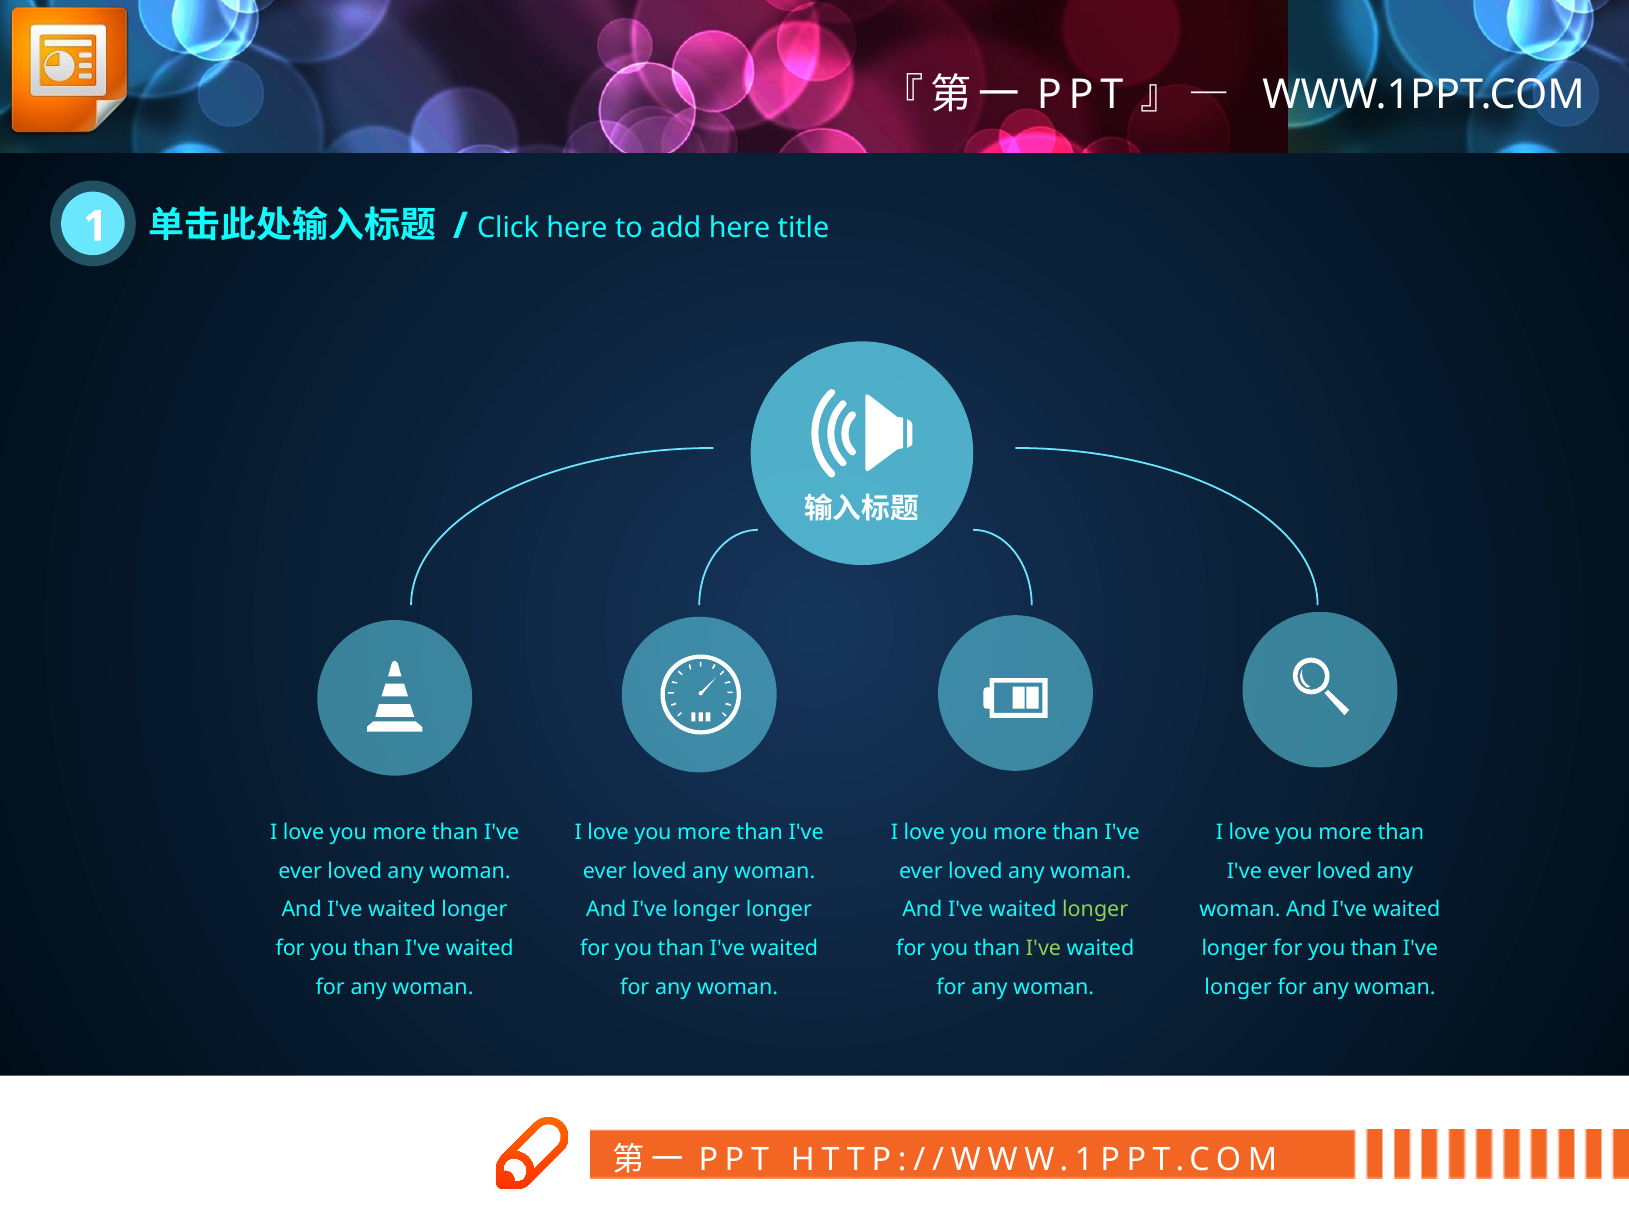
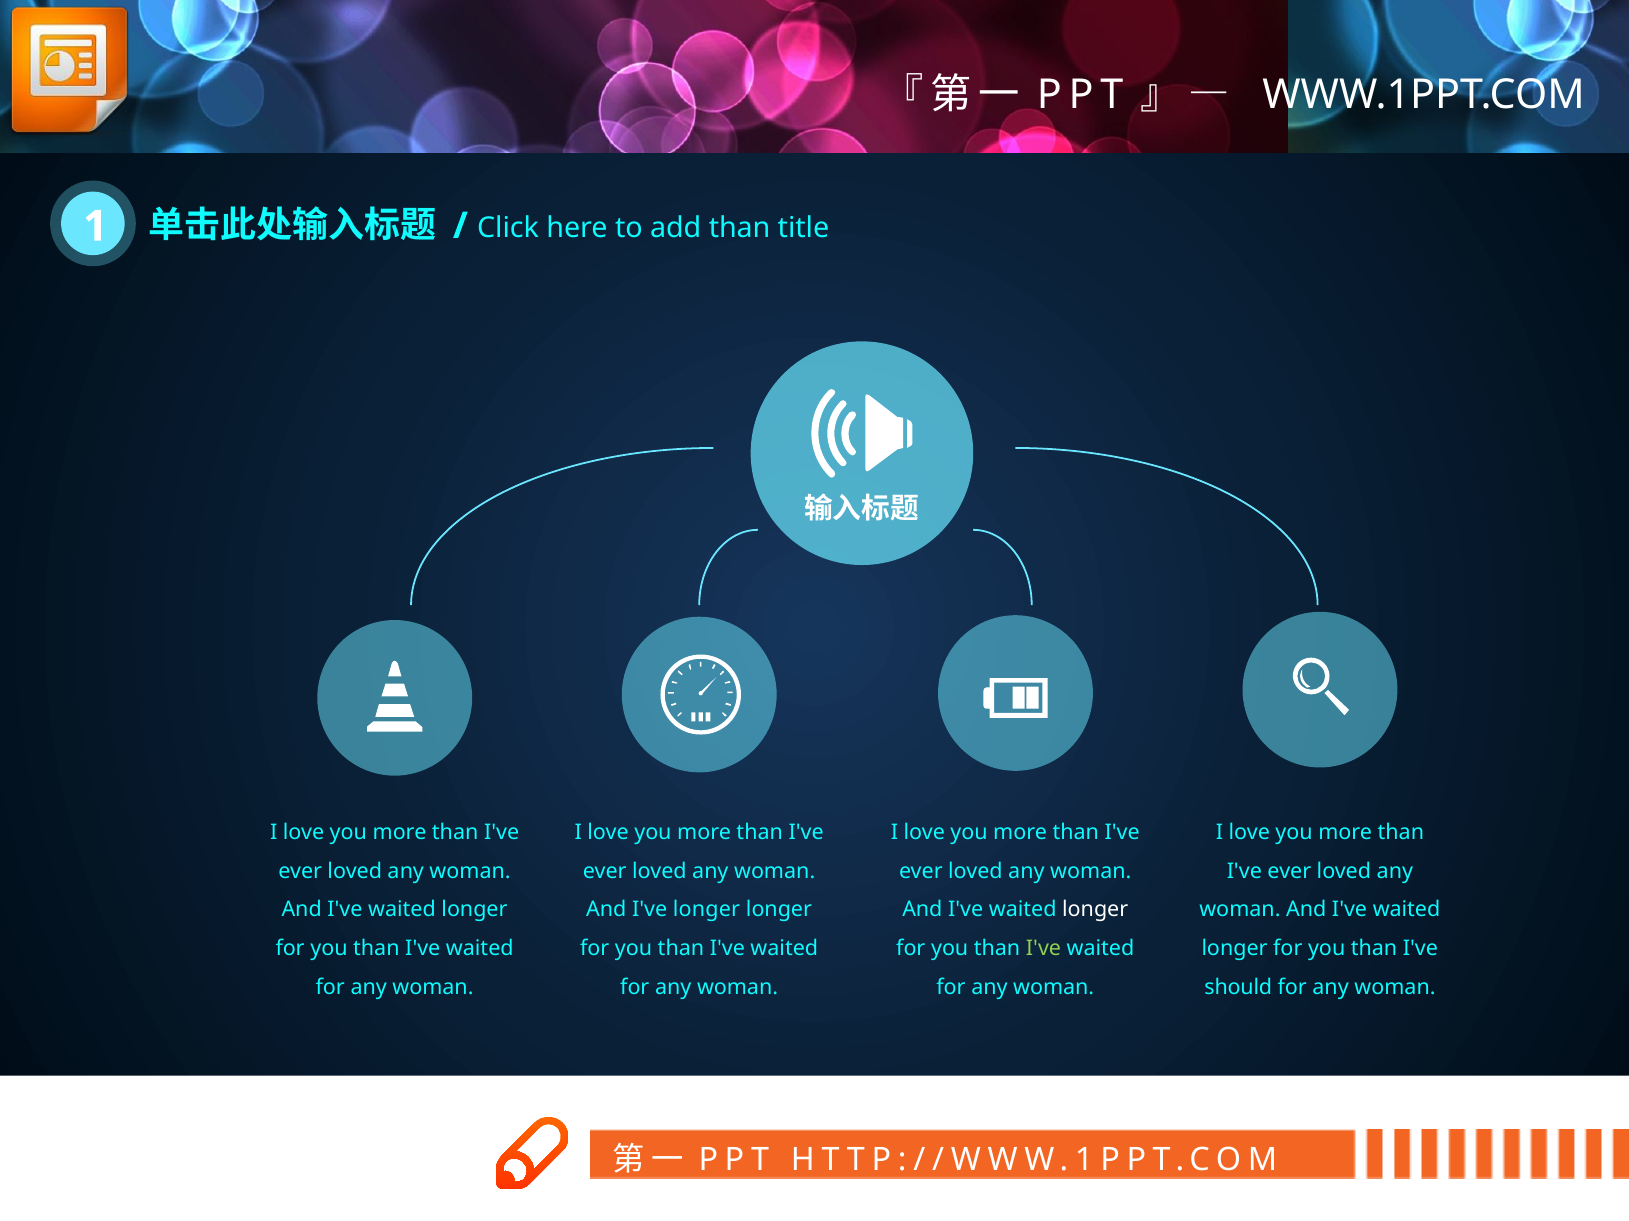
add here: here -> than
longer at (1095, 910) colour: light green -> white
longer at (1238, 988): longer -> should
